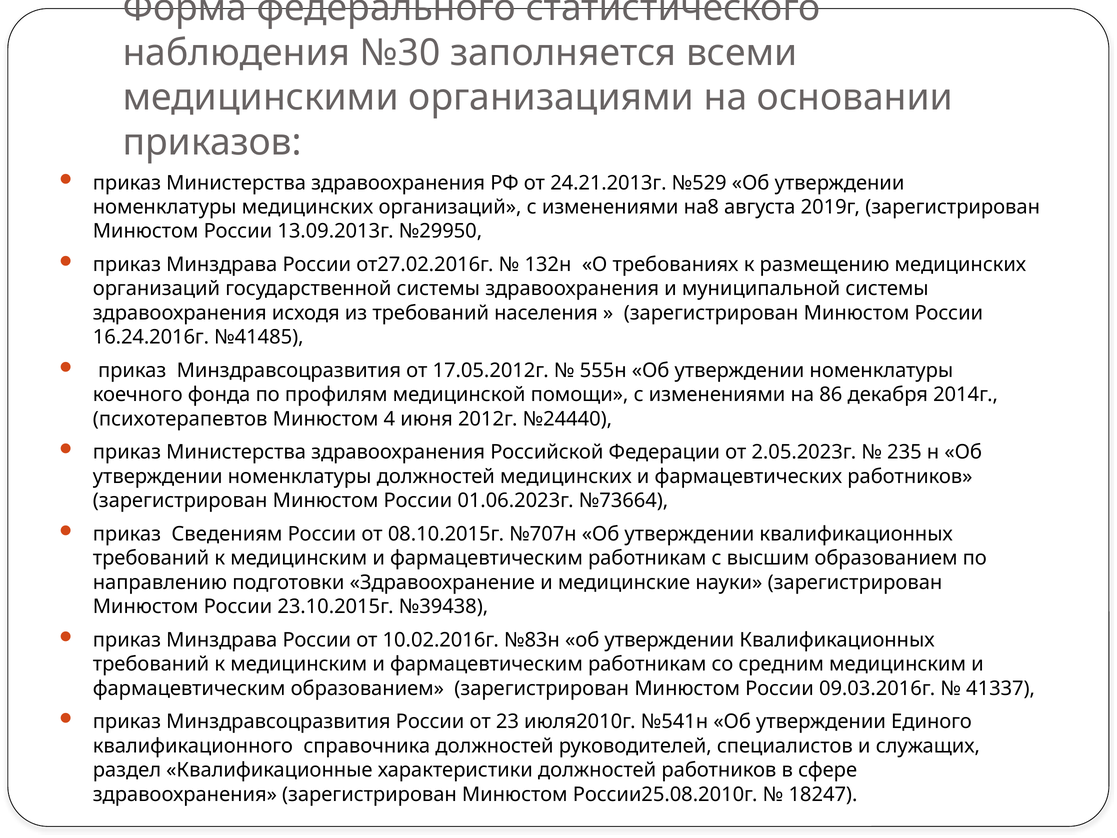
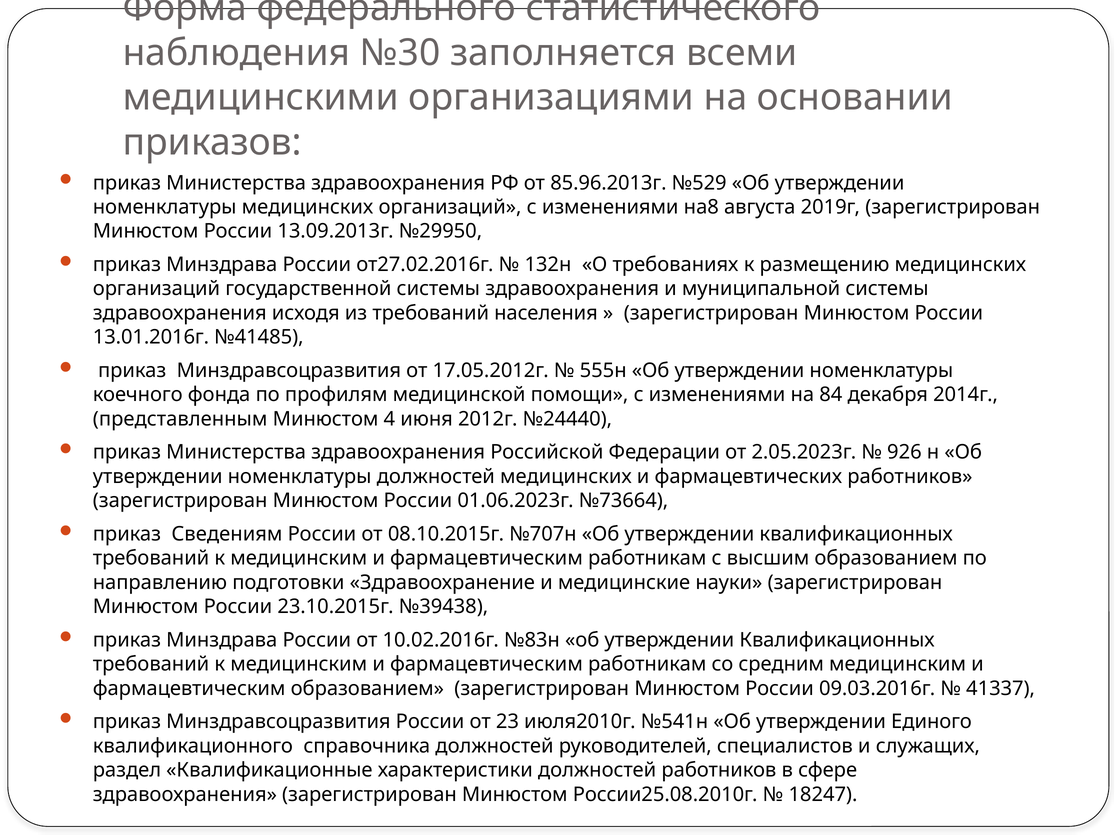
24.21.2013г: 24.21.2013г -> 85.96.2013г
16.24.2016г: 16.24.2016г -> 13.01.2016г
86: 86 -> 84
психотерапевтов: психотерапевтов -> представленным
235: 235 -> 926
